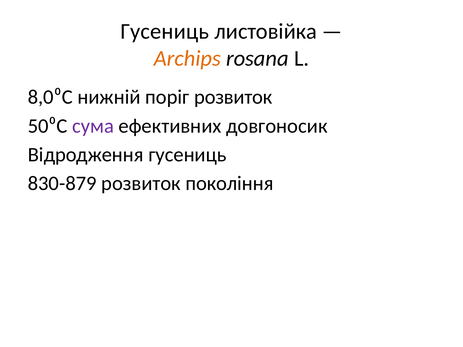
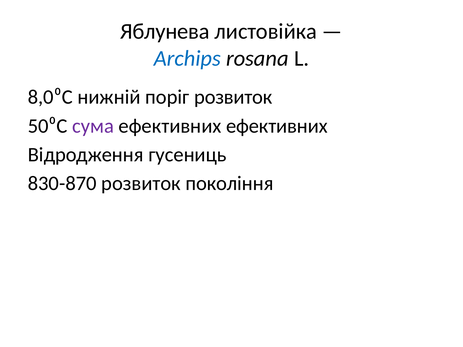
Гусениць at (165, 31): Гусениць -> Яблунева
Archips colour: orange -> blue
ефективних довгоносик: довгоносик -> ефективних
830-879: 830-879 -> 830-870
